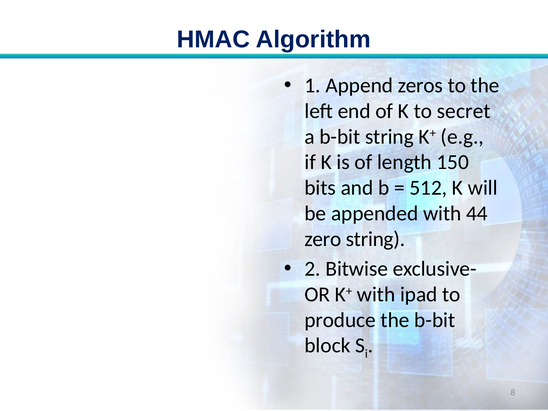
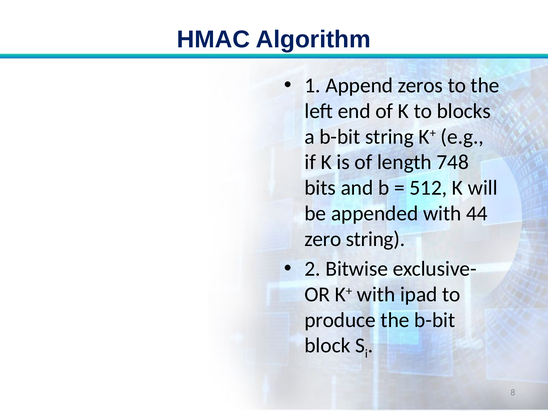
secret: secret -> blocks
150: 150 -> 748
